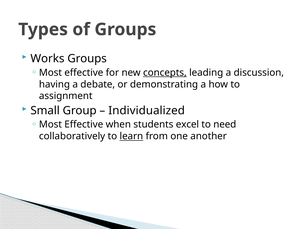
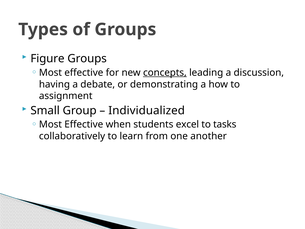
Works: Works -> Figure
need: need -> tasks
learn underline: present -> none
